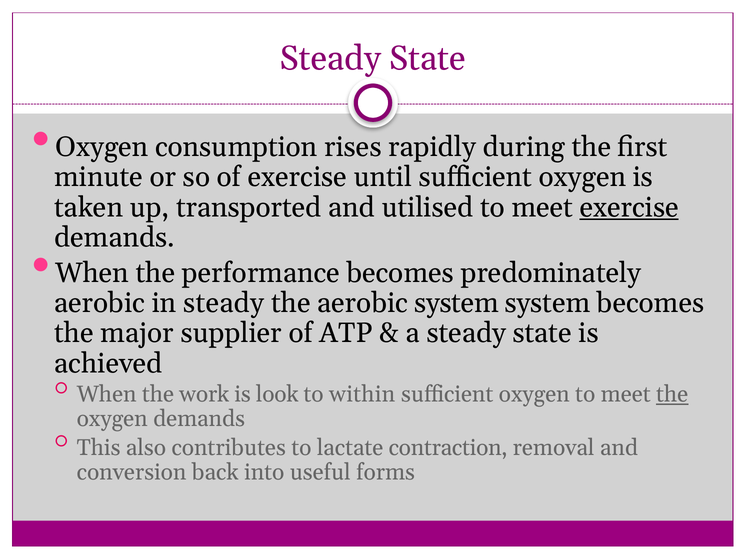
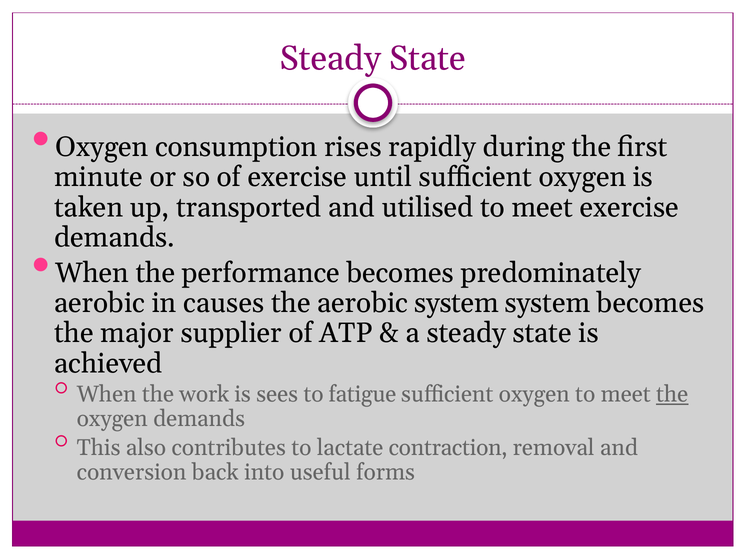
exercise at (629, 208) underline: present -> none
in steady: steady -> causes
look: look -> sees
within: within -> fatigue
